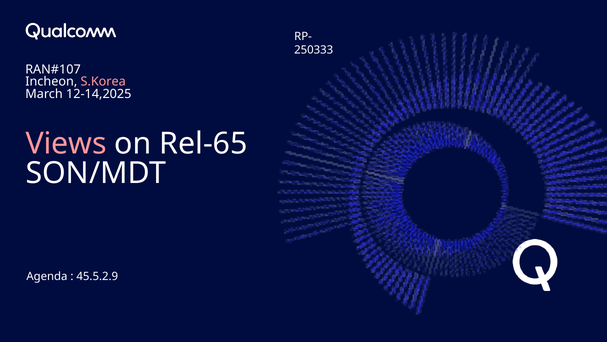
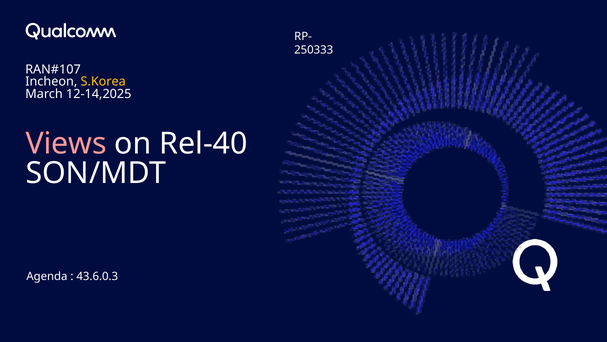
S.Korea colour: pink -> yellow
Rel-65: Rel-65 -> Rel-40
45.5.2.9: 45.5.2.9 -> 43.6.0.3
